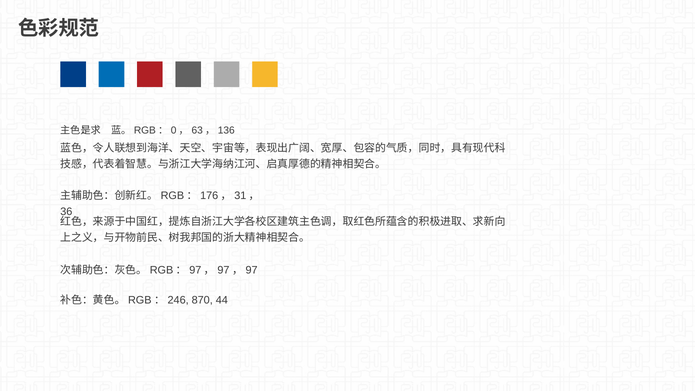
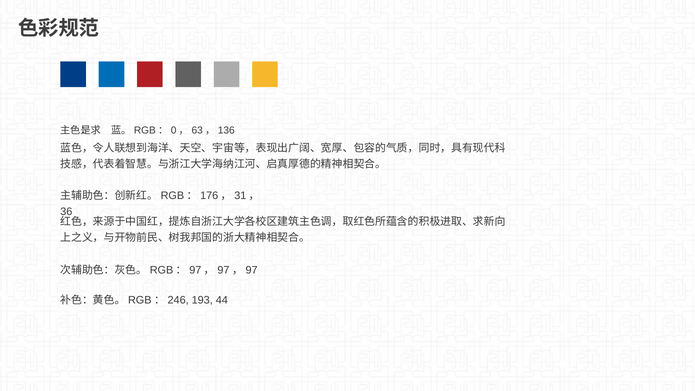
870: 870 -> 193
